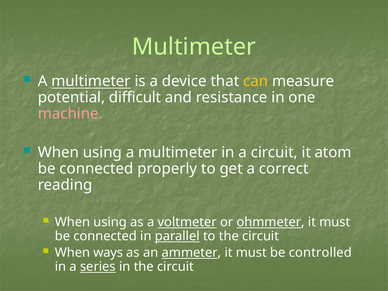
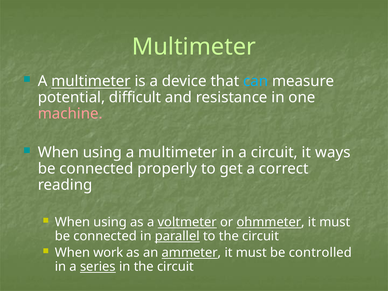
can colour: yellow -> light blue
atom: atom -> ways
ways: ways -> work
